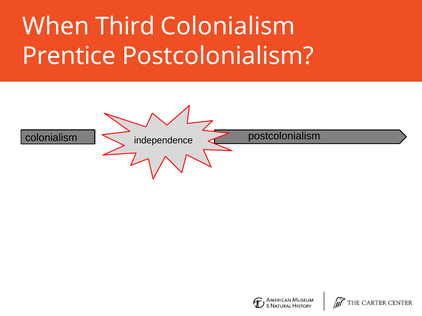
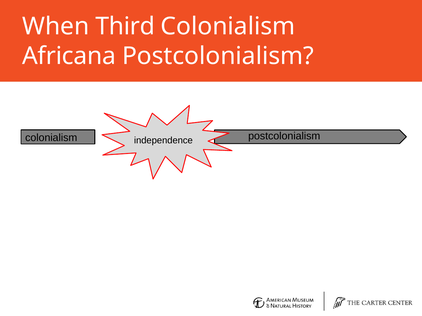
Prentice: Prentice -> Africana
